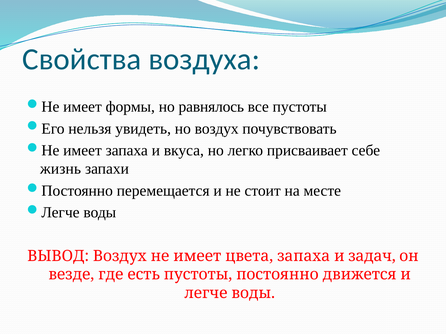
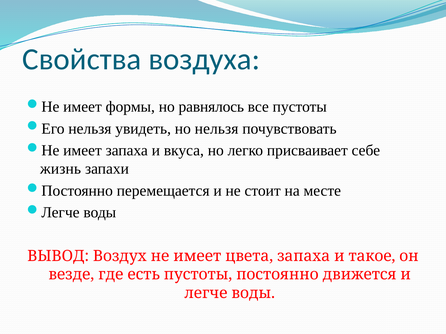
но воздух: воздух -> нельзя
задач: задач -> такое
